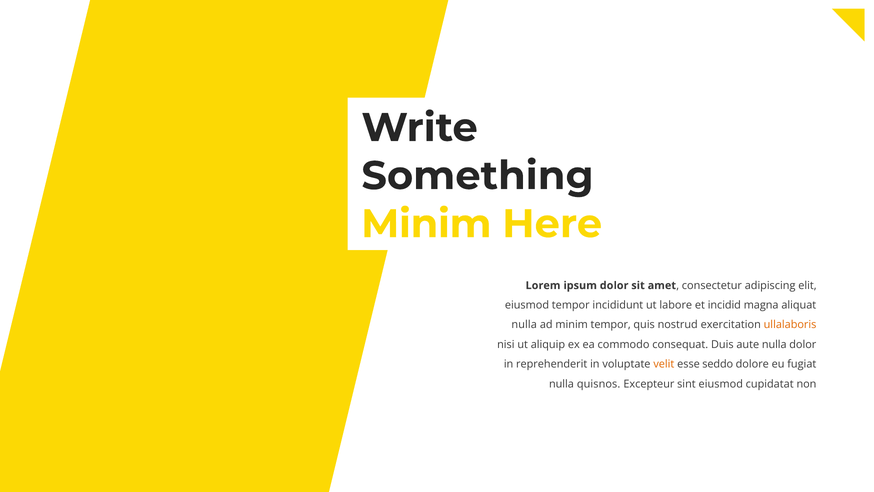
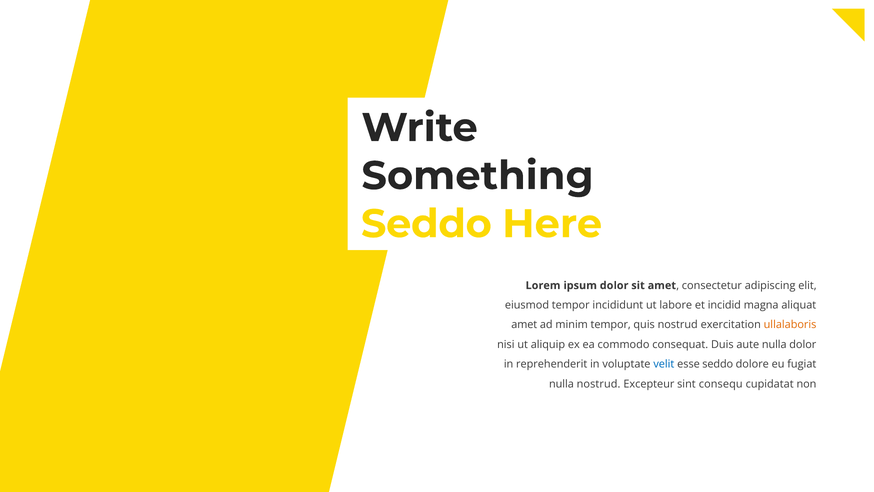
Minim at (426, 224): Minim -> Seddo
nulla at (524, 325): nulla -> amet
velit colour: orange -> blue
nulla quisnos: quisnos -> nostrud
sint eiusmod: eiusmod -> consequ
